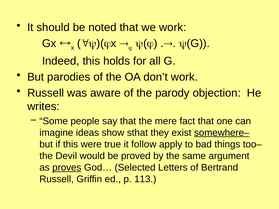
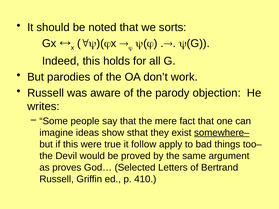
we work: work -> sorts
proves underline: present -> none
113: 113 -> 410
